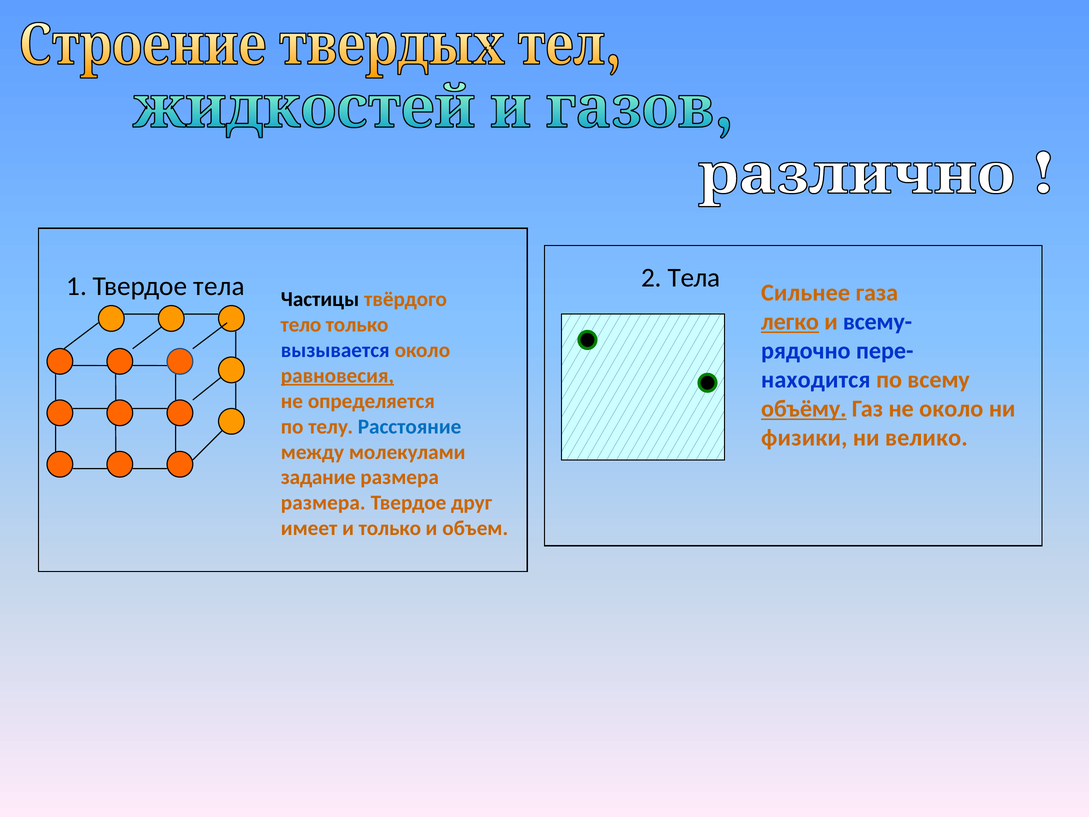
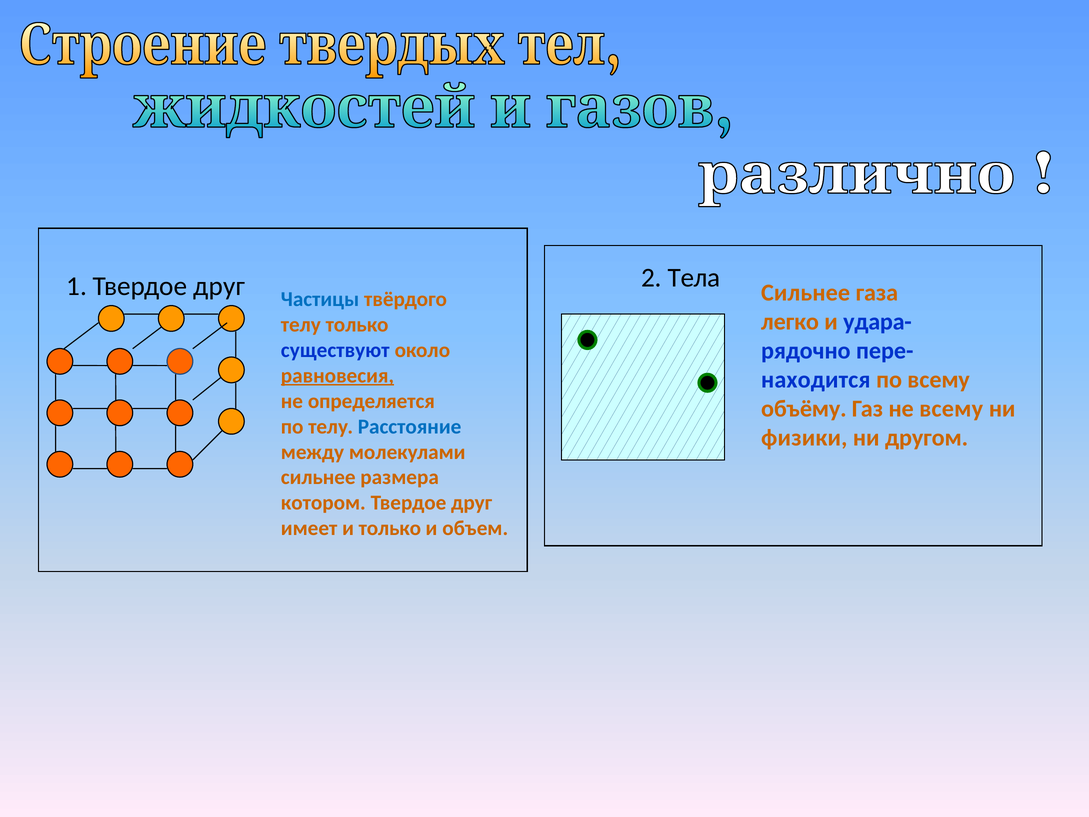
1 Твердое тела: тела -> друг
Частицы colour: black -> blue
легко underline: present -> none
всему-: всему- -> удара-
тело at (301, 325): тело -> телу
вызывается: вызывается -> существуют
объёму underline: present -> none
не около: около -> всему
велико: велико -> другом
задание at (318, 477): задание -> сильнее
размера at (323, 503): размера -> котором
